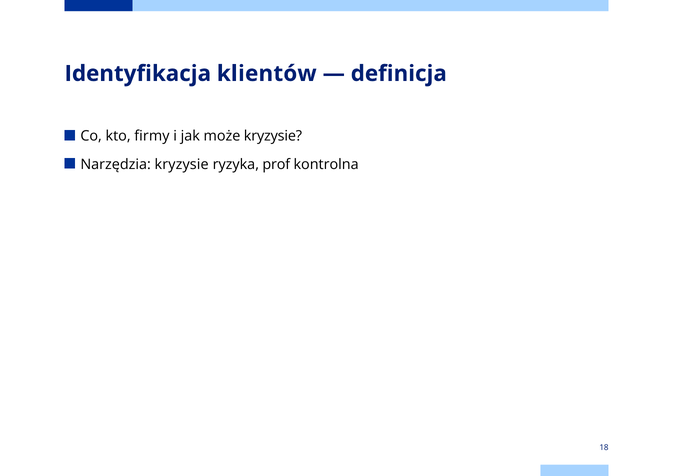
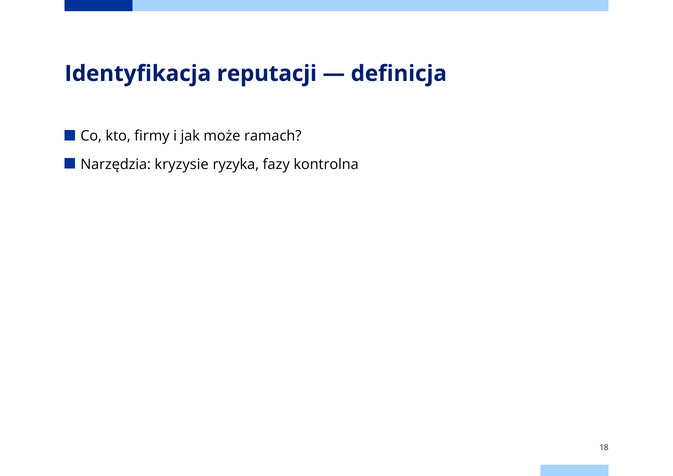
klientów: klientów -> reputacji
może kryzysie: kryzysie -> ramach
prof: prof -> fazy
